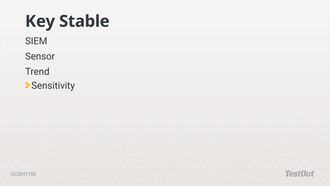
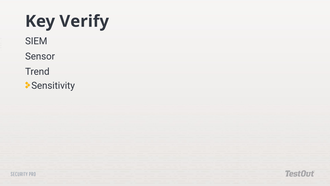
Stable: Stable -> Verify
